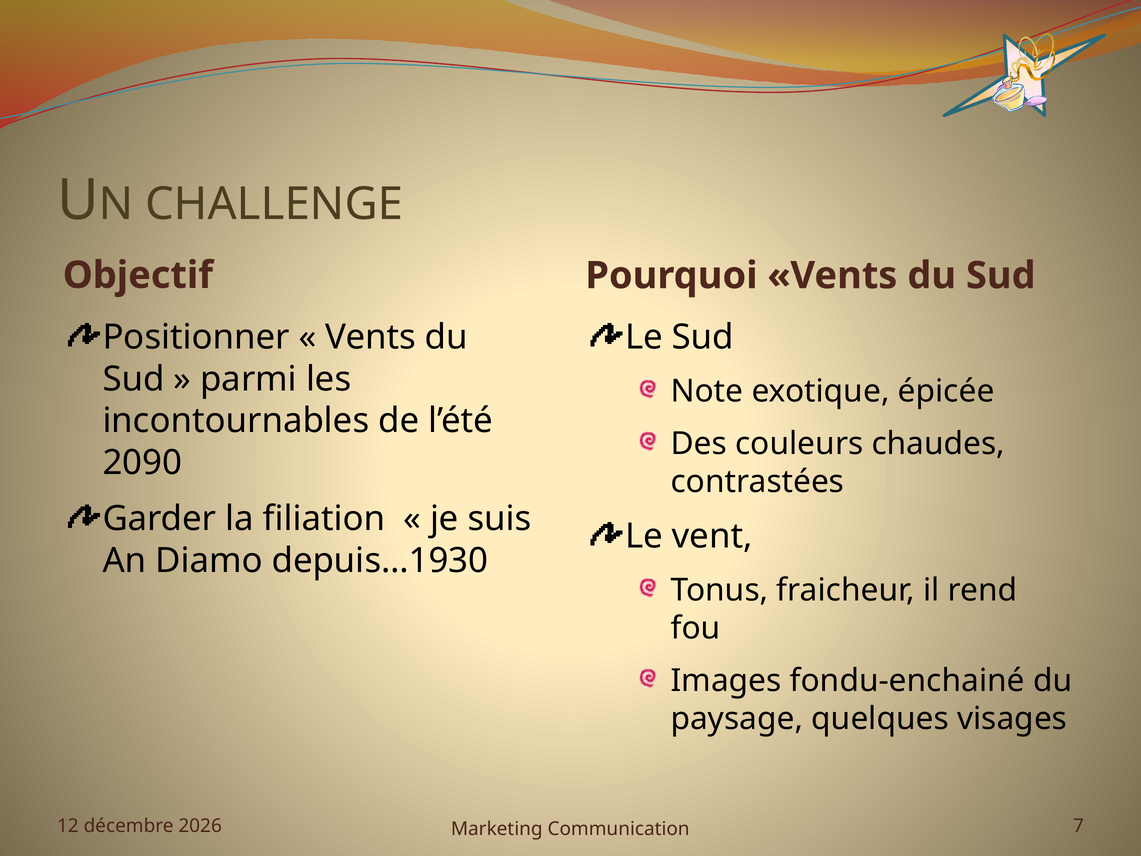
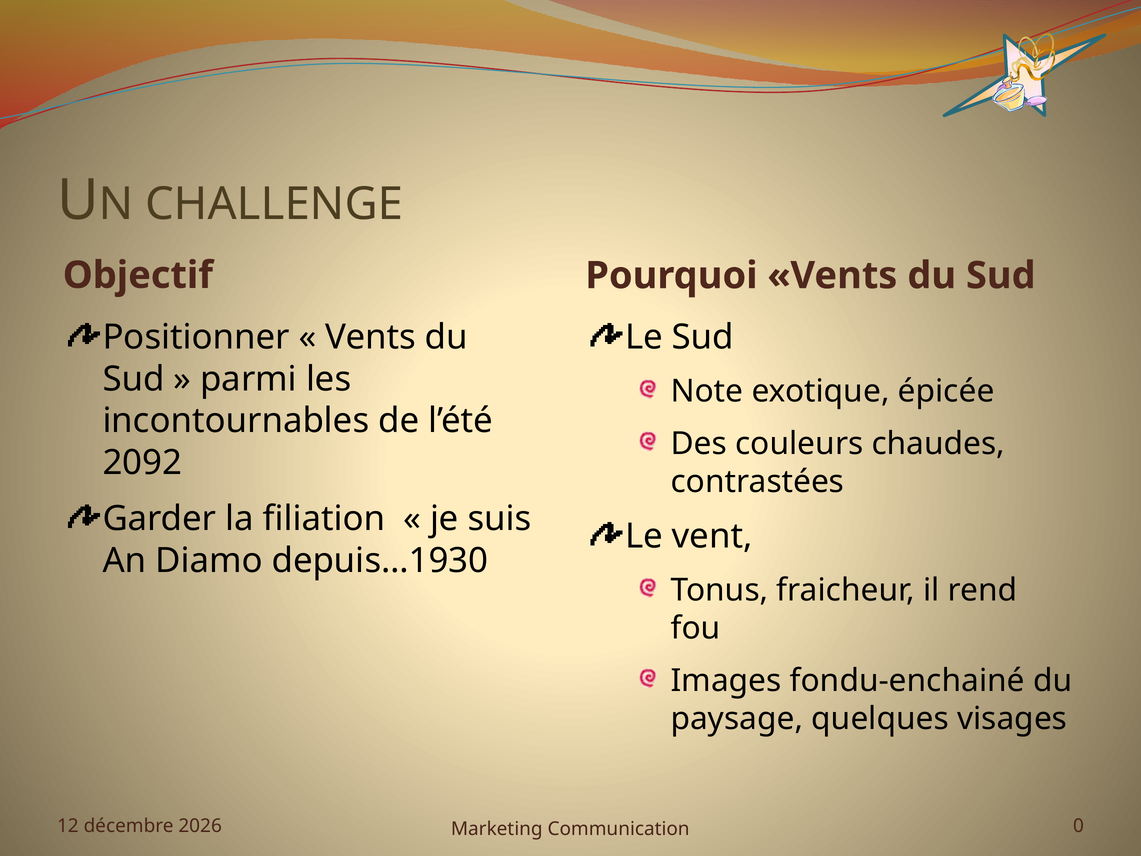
2090: 2090 -> 2092
7: 7 -> 0
